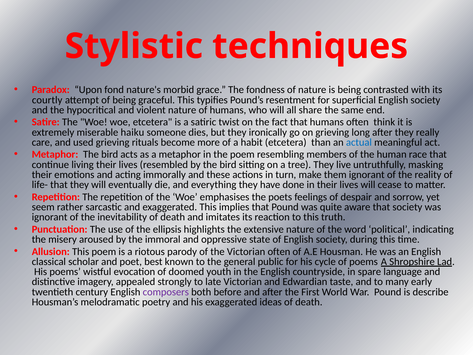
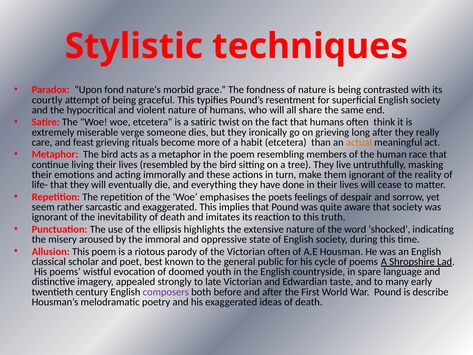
haiku: haiku -> verge
used: used -> feast
actual colour: blue -> orange
political: political -> shocked
